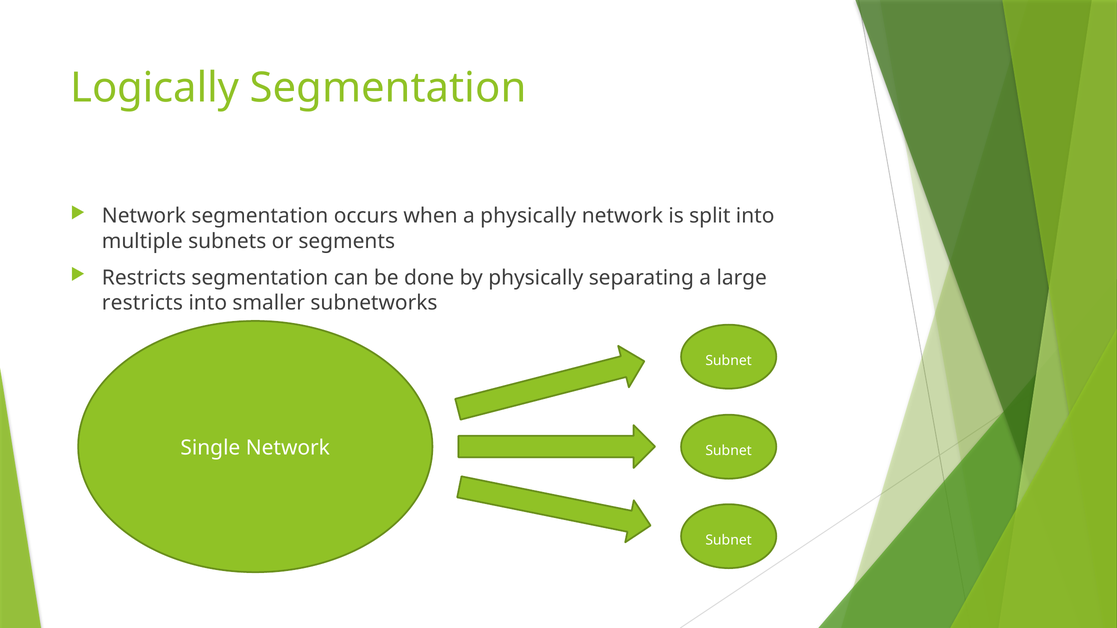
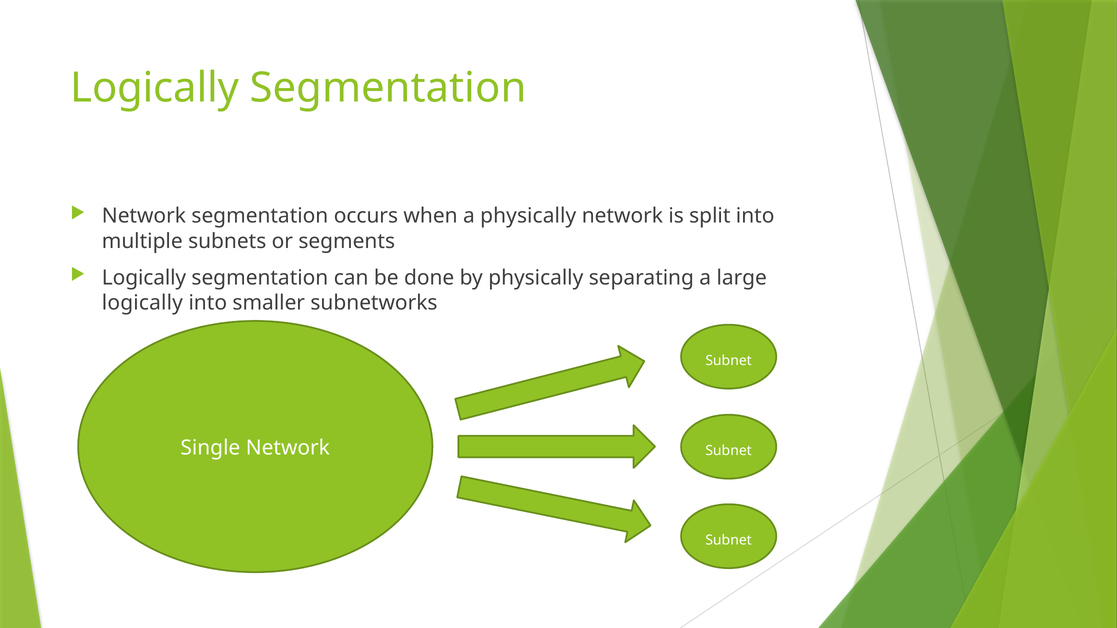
Restricts at (144, 278): Restricts -> Logically
restricts at (142, 303): restricts -> logically
